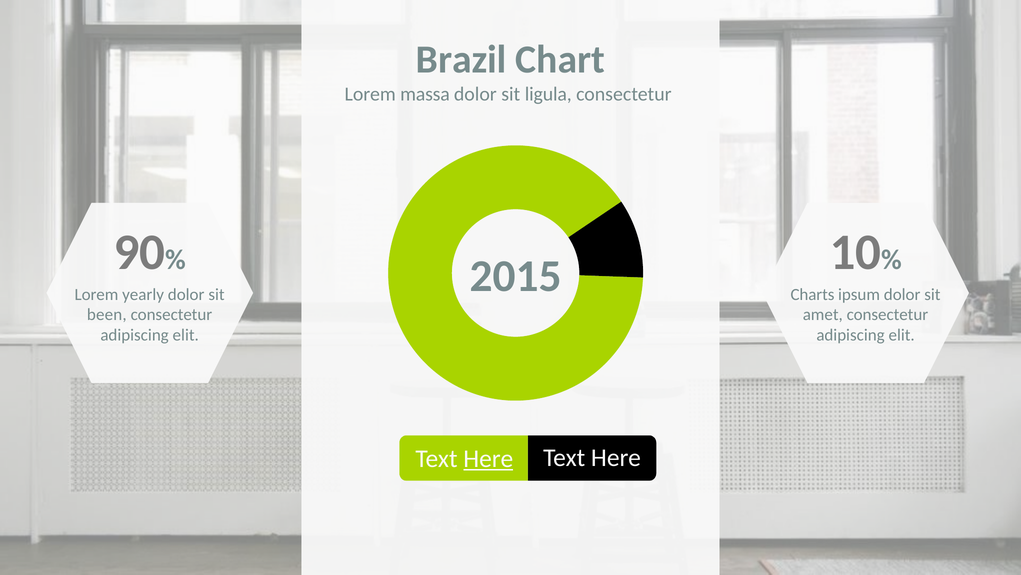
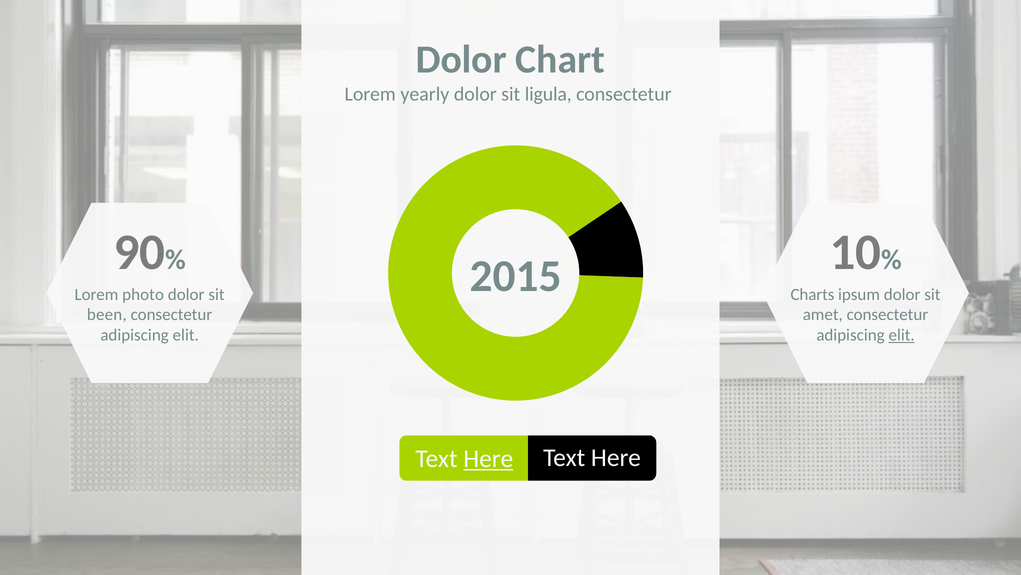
Brazil at (461, 59): Brazil -> Dolor
massa: massa -> yearly
yearly: yearly -> photo
elit at (902, 335) underline: none -> present
